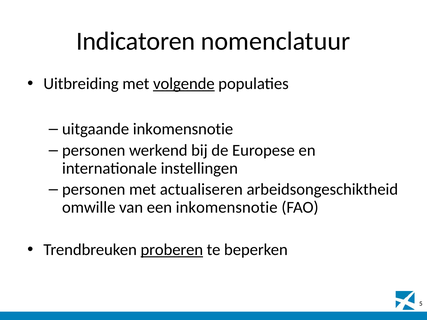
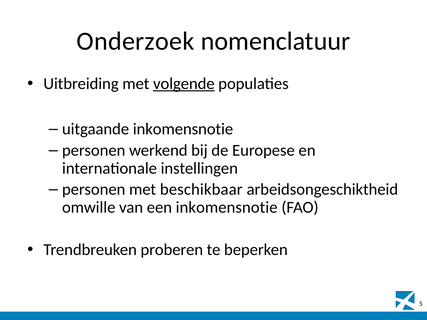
Indicatoren: Indicatoren -> Onderzoek
actualiseren: actualiseren -> beschikbaar
proberen underline: present -> none
